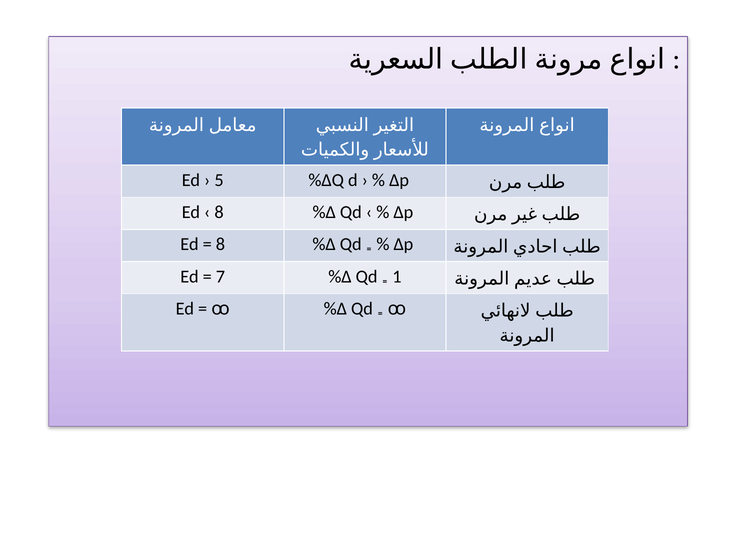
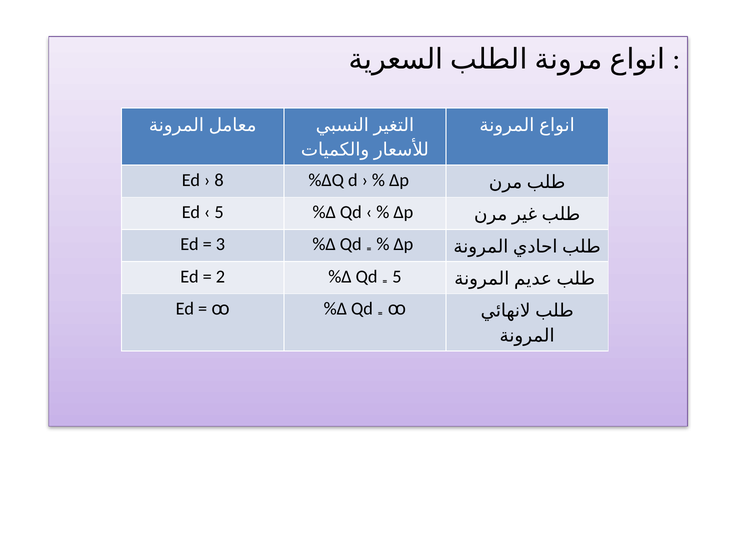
5: 5 -> 8
8 at (219, 212): 8 -> 5
8 at (220, 244): 8 -> 3
7: 7 -> 2
1 at (397, 276): 1 -> 5
